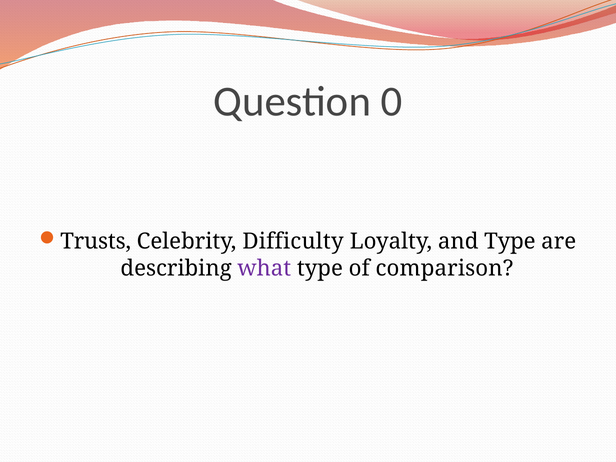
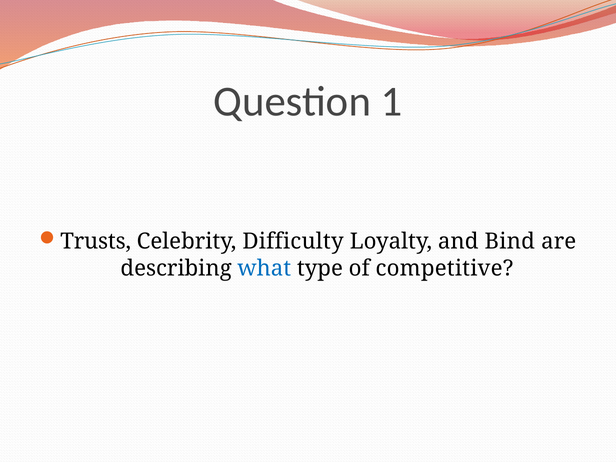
0: 0 -> 1
and Type: Type -> Bind
what colour: purple -> blue
comparison: comparison -> competitive
